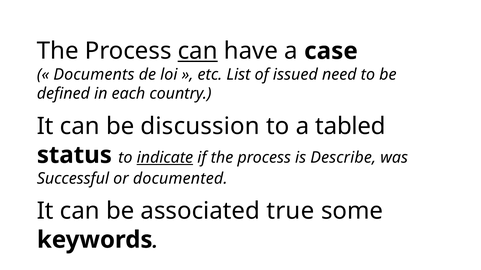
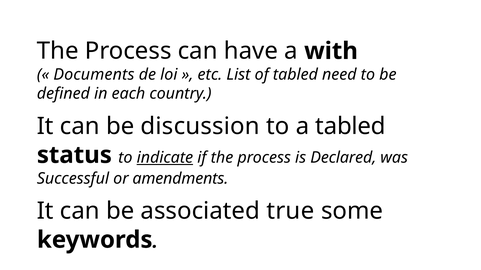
can at (198, 51) underline: present -> none
case: case -> with
of issued: issued -> tabled
Describe: Describe -> Declared
documented: documented -> amendments
